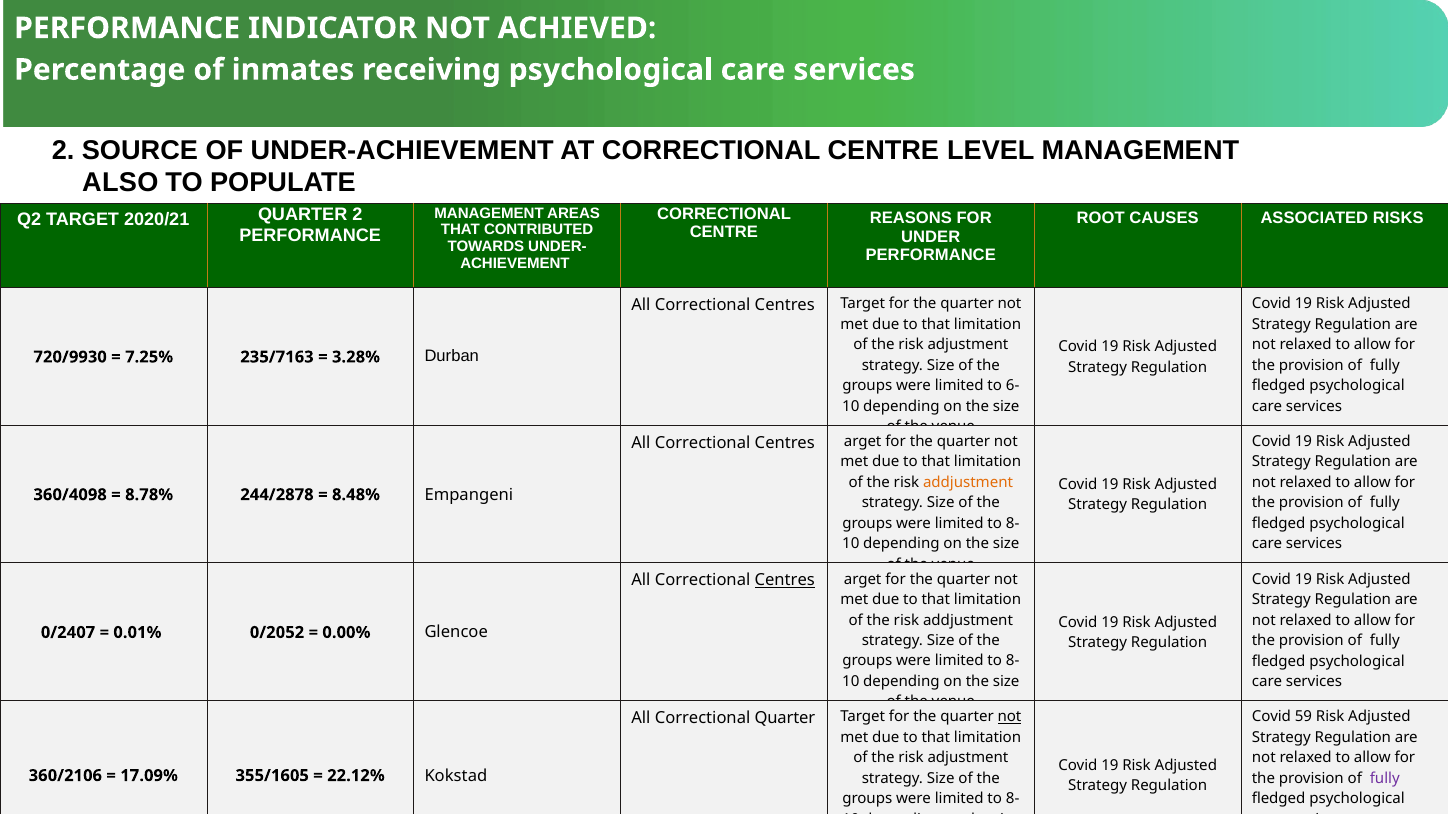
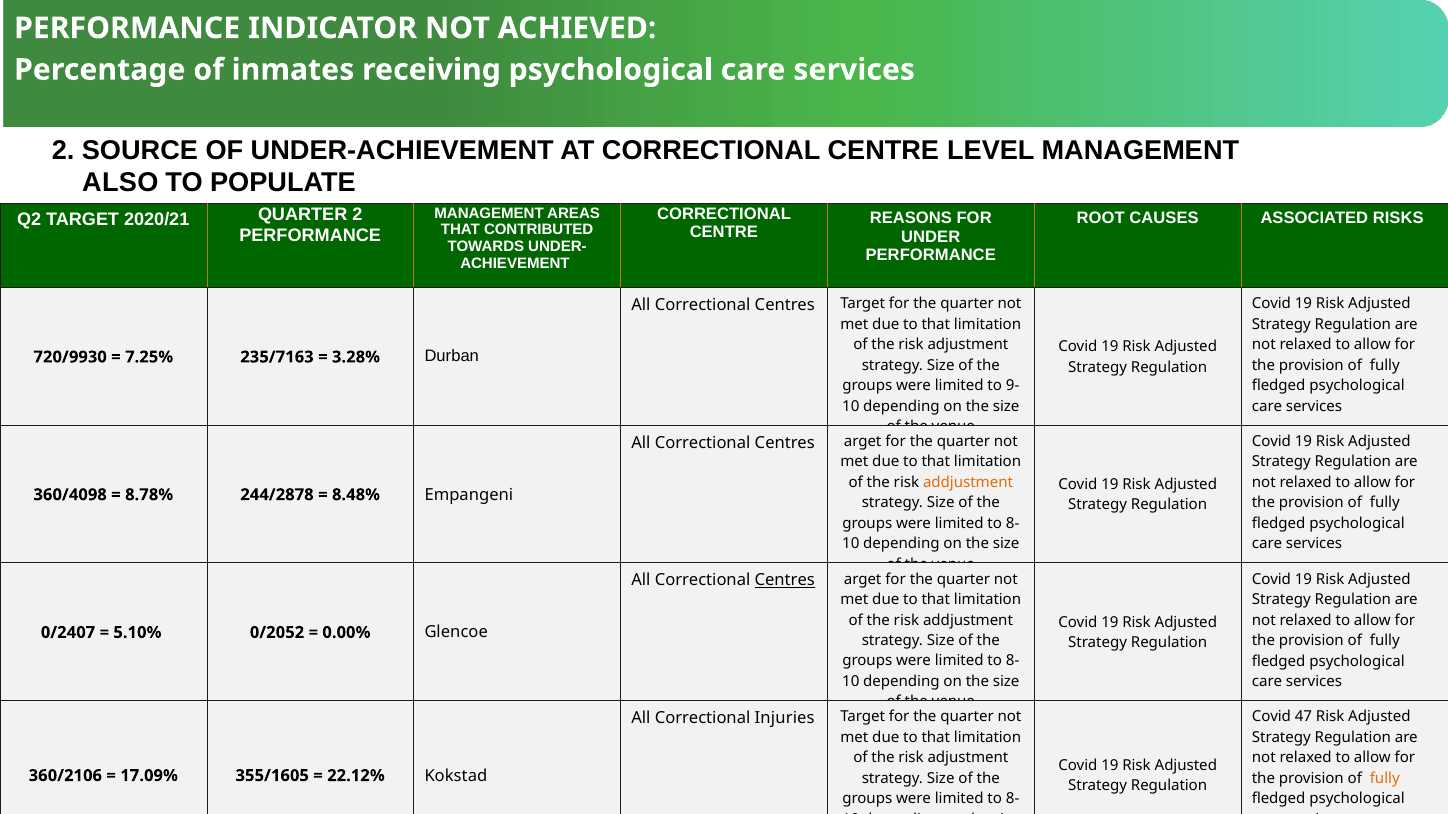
6-: 6- -> 9-
0.01%: 0.01% -> 5.10%
59: 59 -> 47
Correctional Quarter: Quarter -> Injuries
not at (1010, 717) underline: present -> none
fully at (1385, 779) colour: purple -> orange
